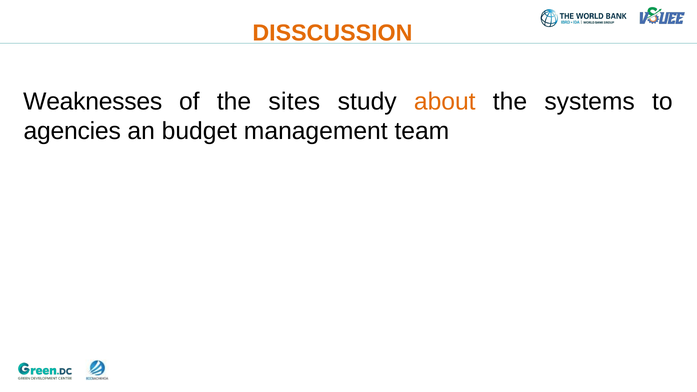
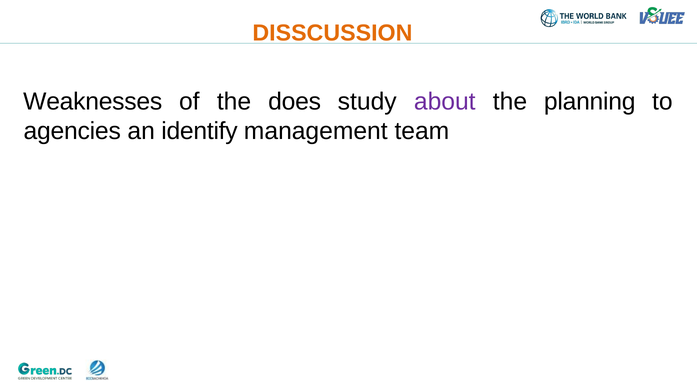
sites: sites -> does
about colour: orange -> purple
systems: systems -> planning
budget: budget -> identify
